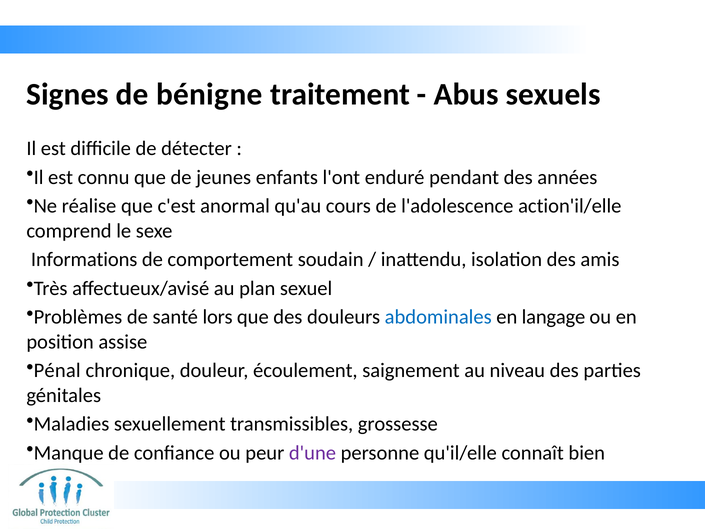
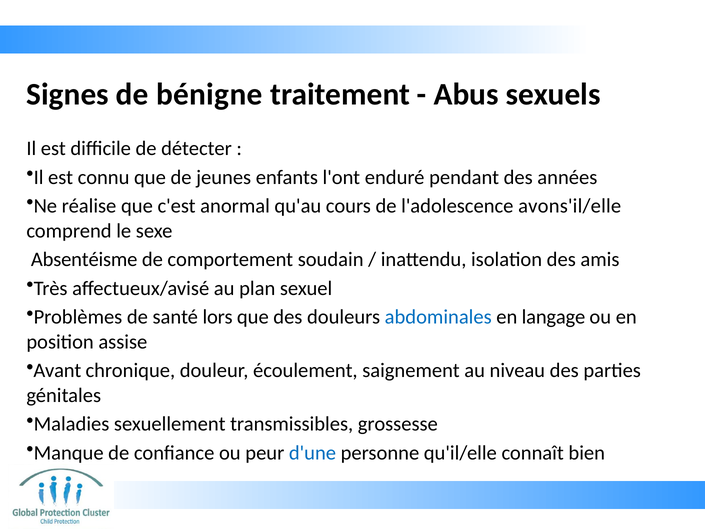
action'il/elle: action'il/elle -> avons'il/elle
Informations: Informations -> Absentéisme
Pénal: Pénal -> Avant
d'une colour: purple -> blue
